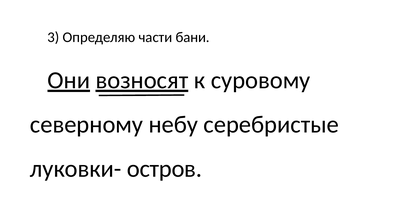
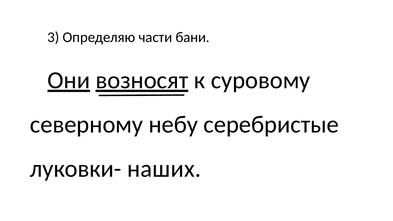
остров: остров -> наших
